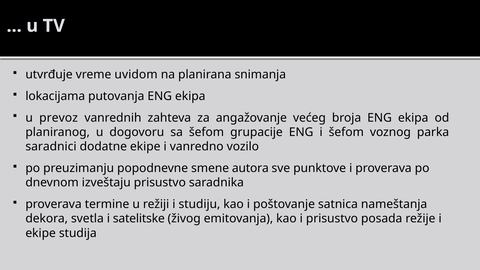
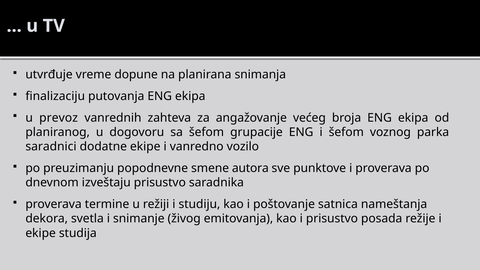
uvidom: uvidom -> dopune
lokacijama: lokacijama -> finalizaciju
satelitske: satelitske -> snimanje
